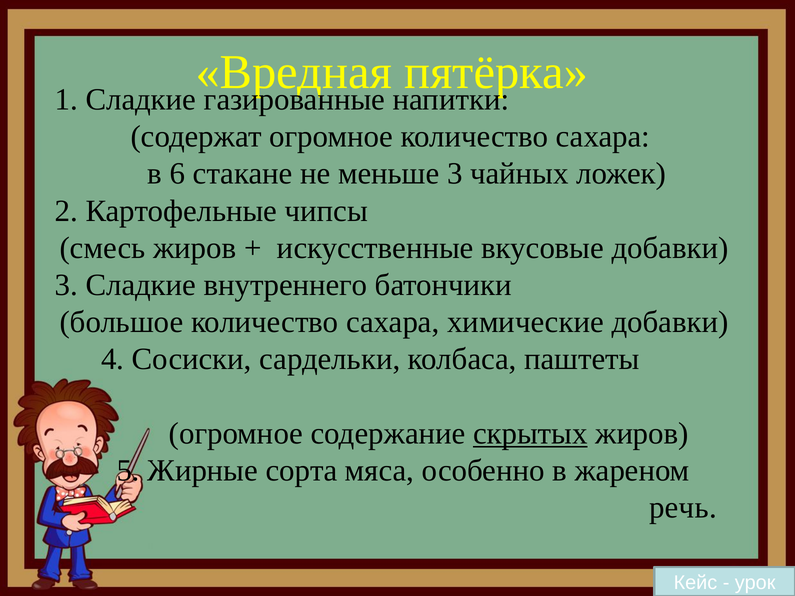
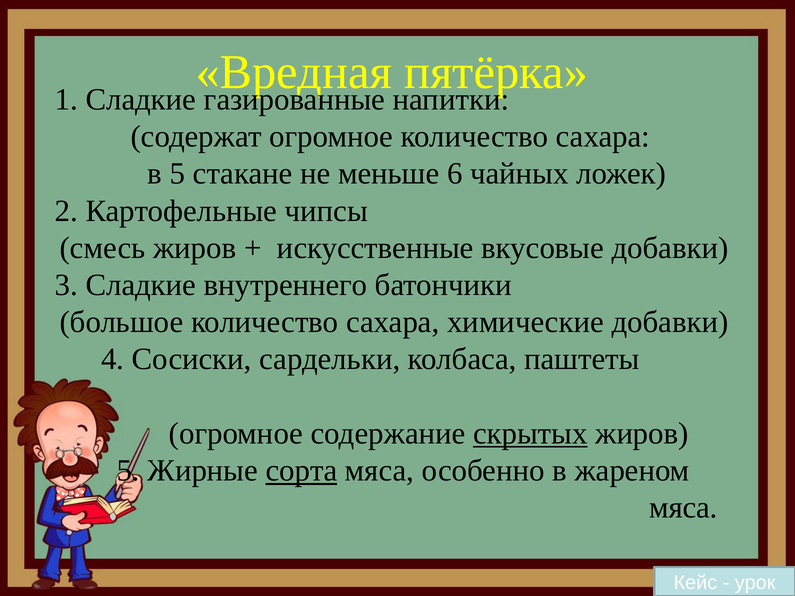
в 6: 6 -> 5
меньше 3: 3 -> 6
сорта underline: none -> present
речь at (683, 508): речь -> мяса
